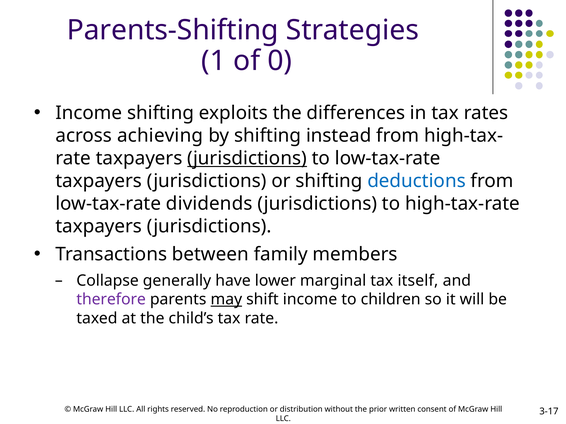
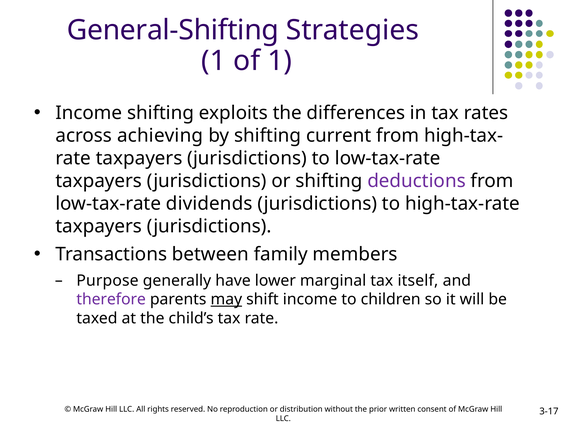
Parents-Shifting: Parents-Shifting -> General-Shifting
of 0: 0 -> 1
instead: instead -> current
jurisdictions at (247, 159) underline: present -> none
deductions colour: blue -> purple
Collapse: Collapse -> Purpose
